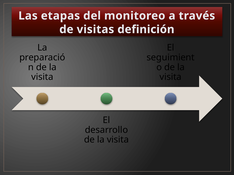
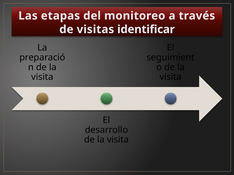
definición: definición -> identificar
